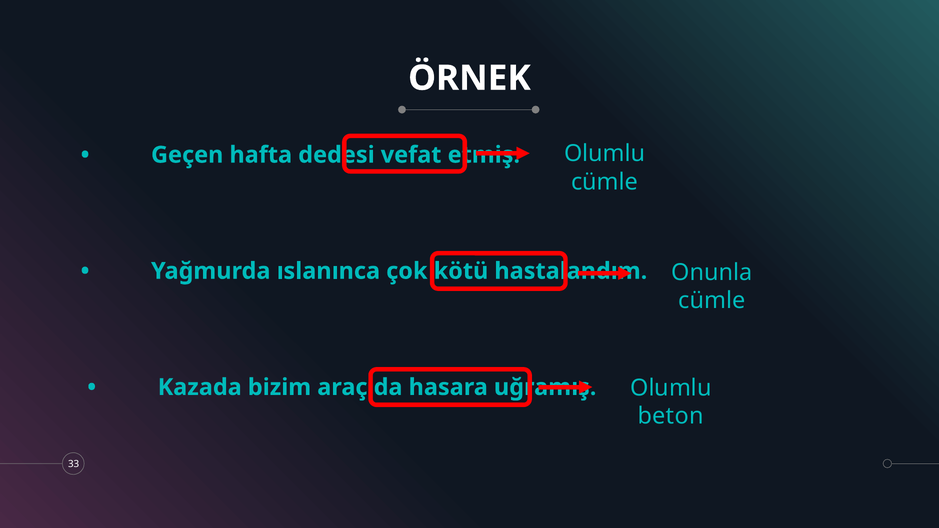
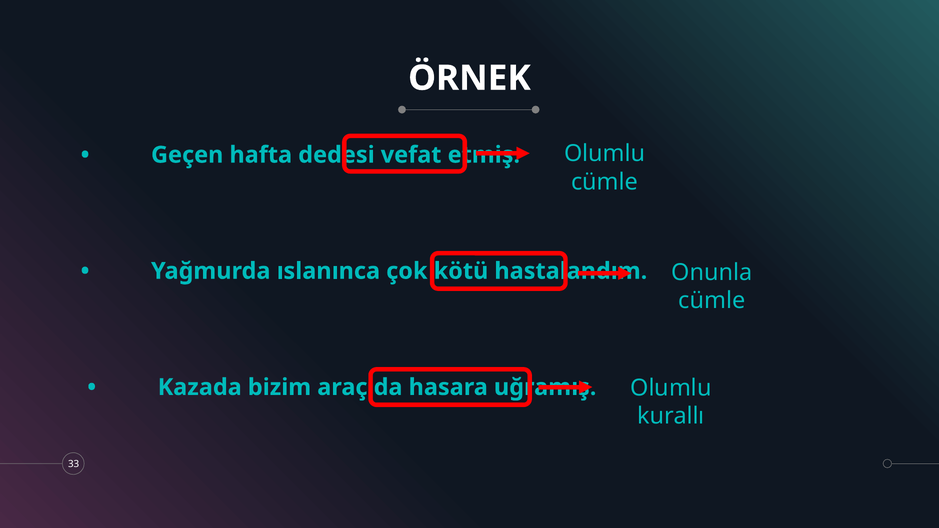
beton: beton -> kurallı
